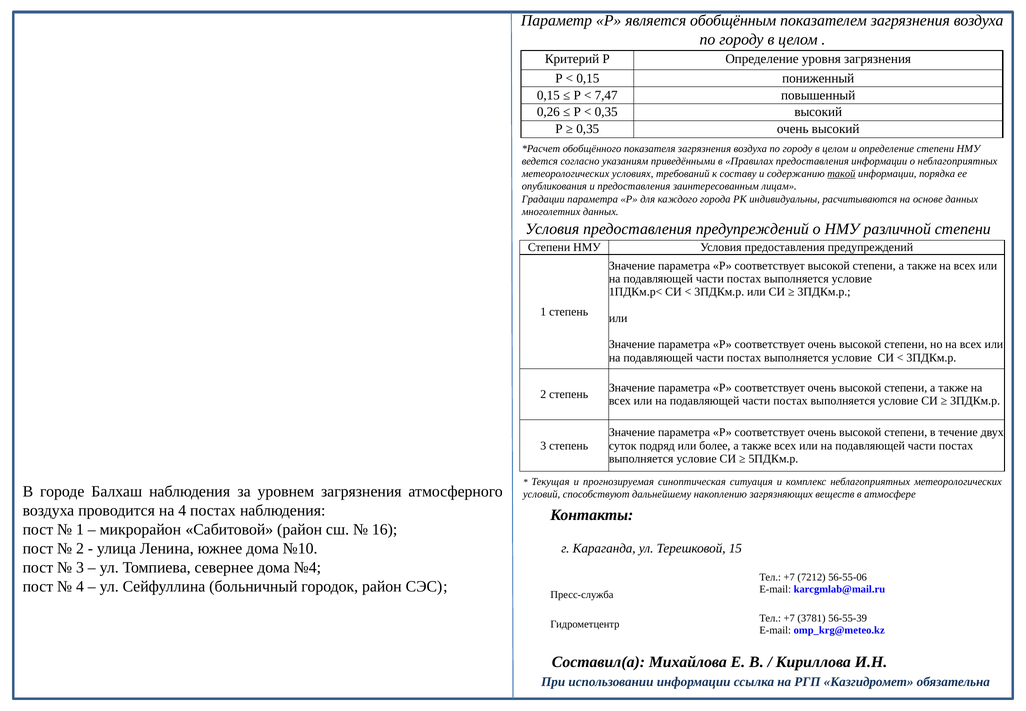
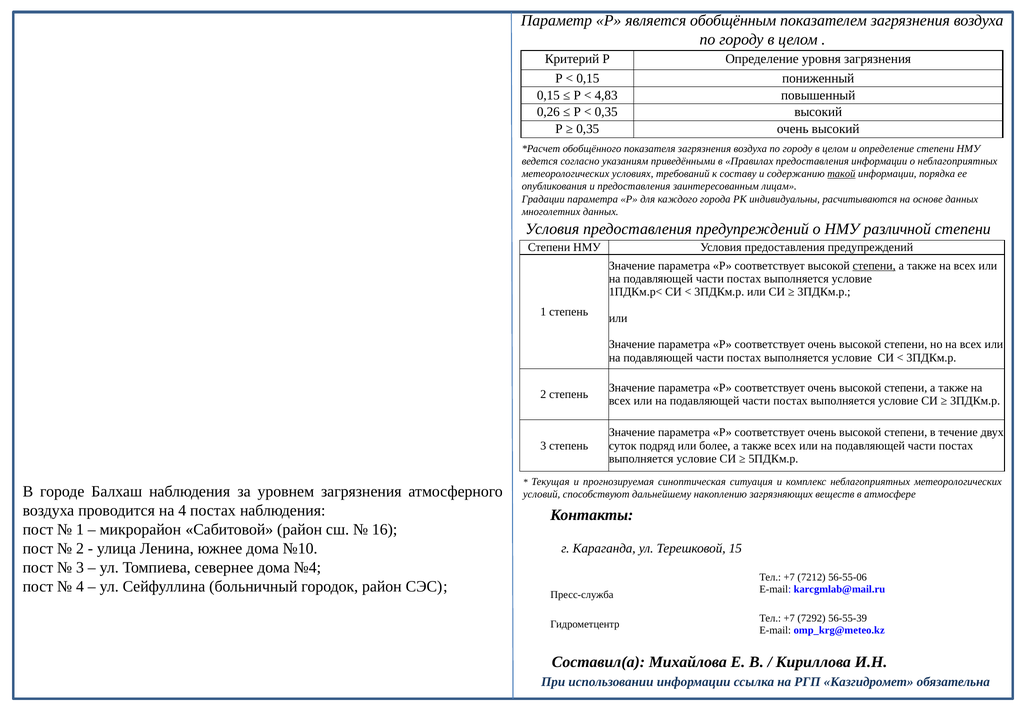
7,47: 7,47 -> 4,83
степени at (874, 265) underline: none -> present
3781: 3781 -> 7292
